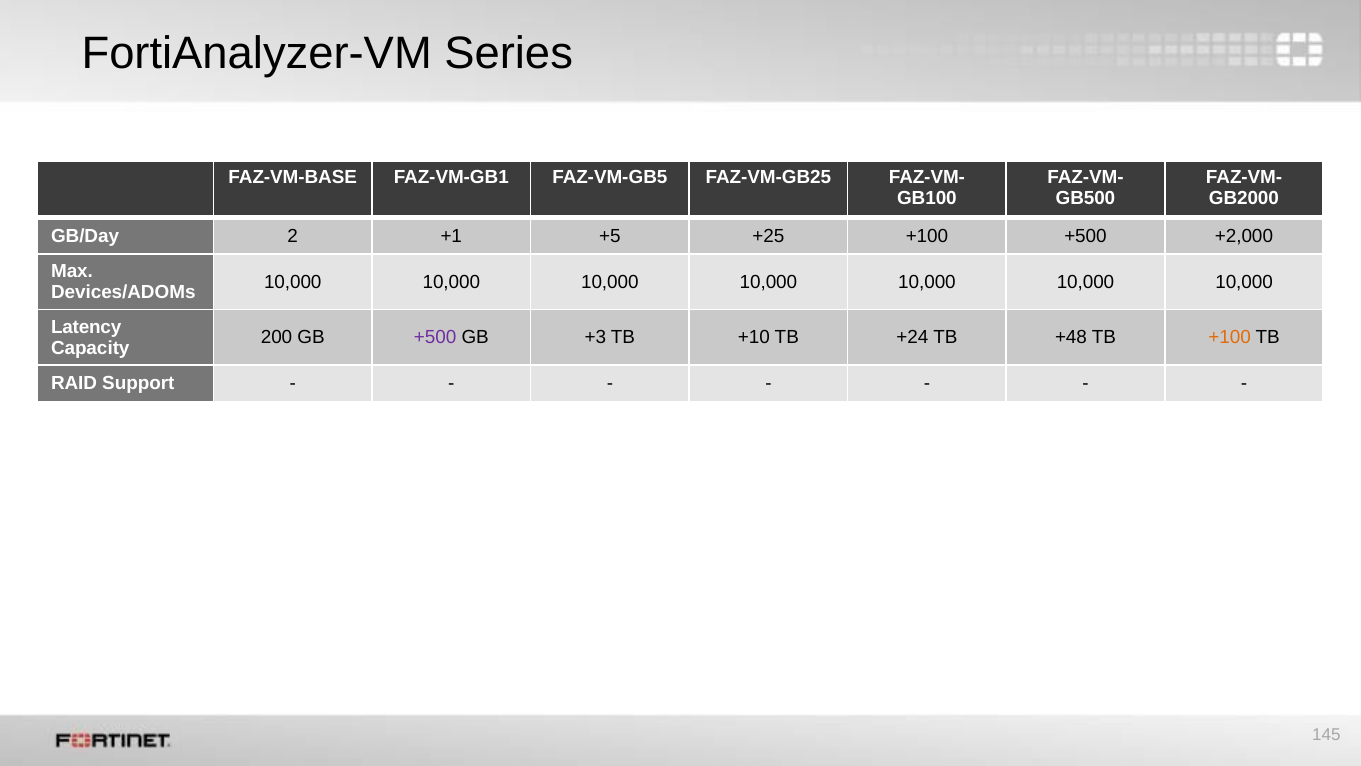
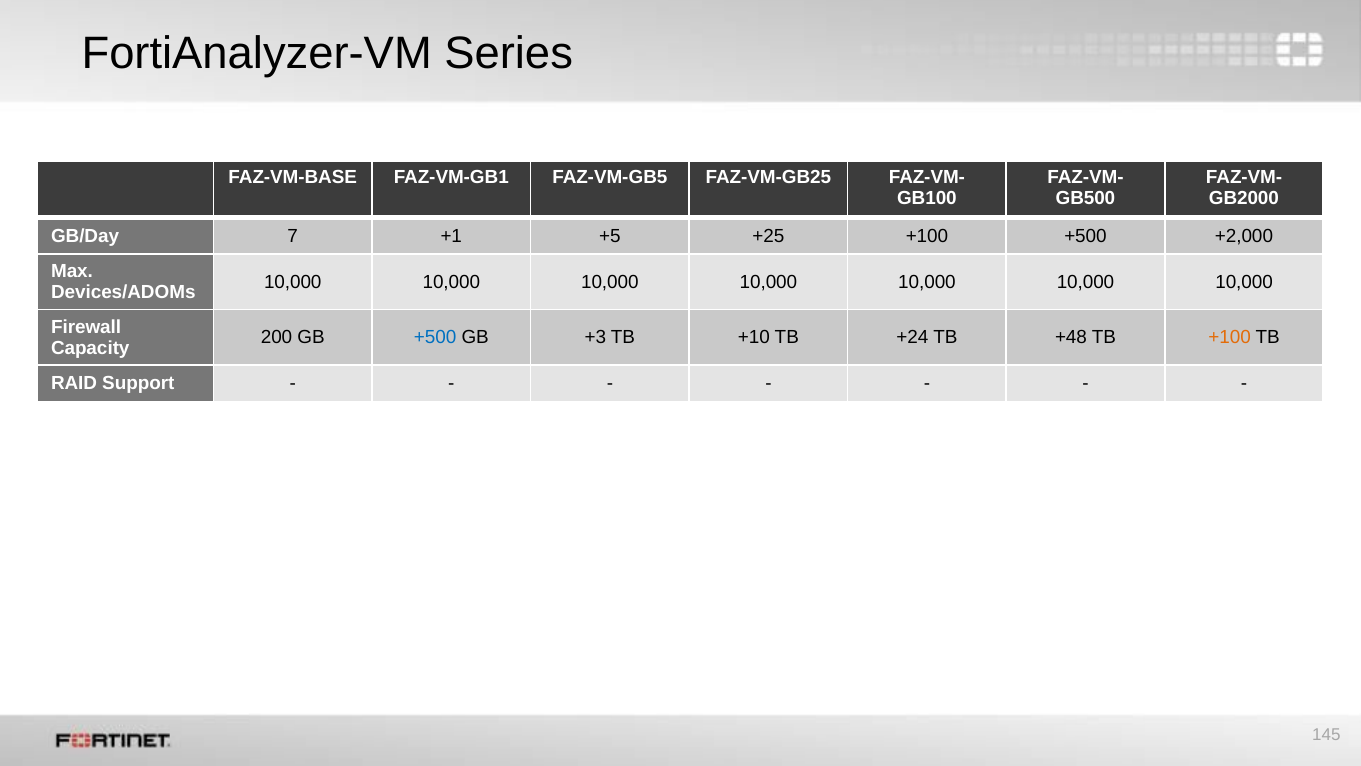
2: 2 -> 7
Latency: Latency -> Firewall
+500 at (435, 337) colour: purple -> blue
